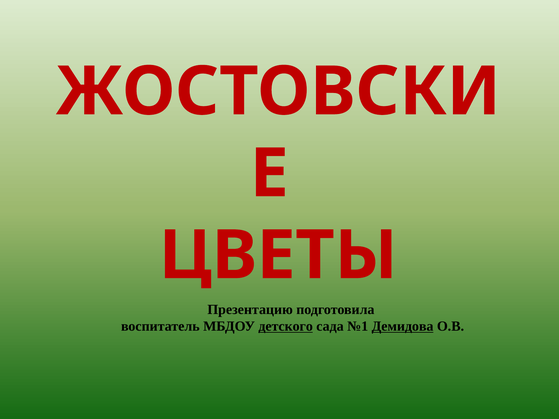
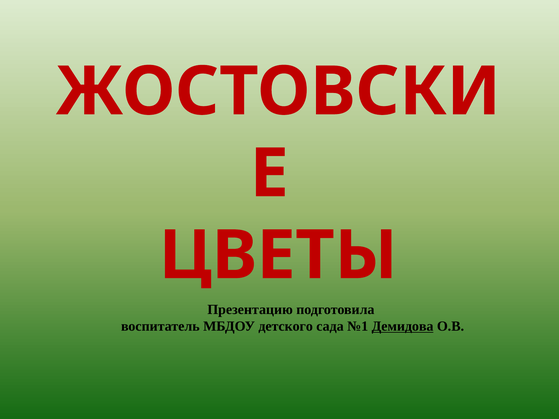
детского underline: present -> none
